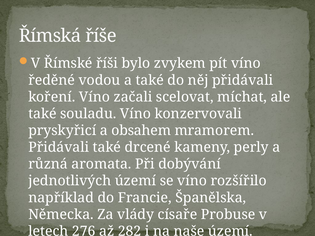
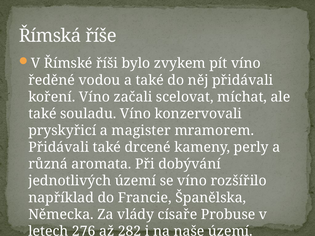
obsahem: obsahem -> magister
